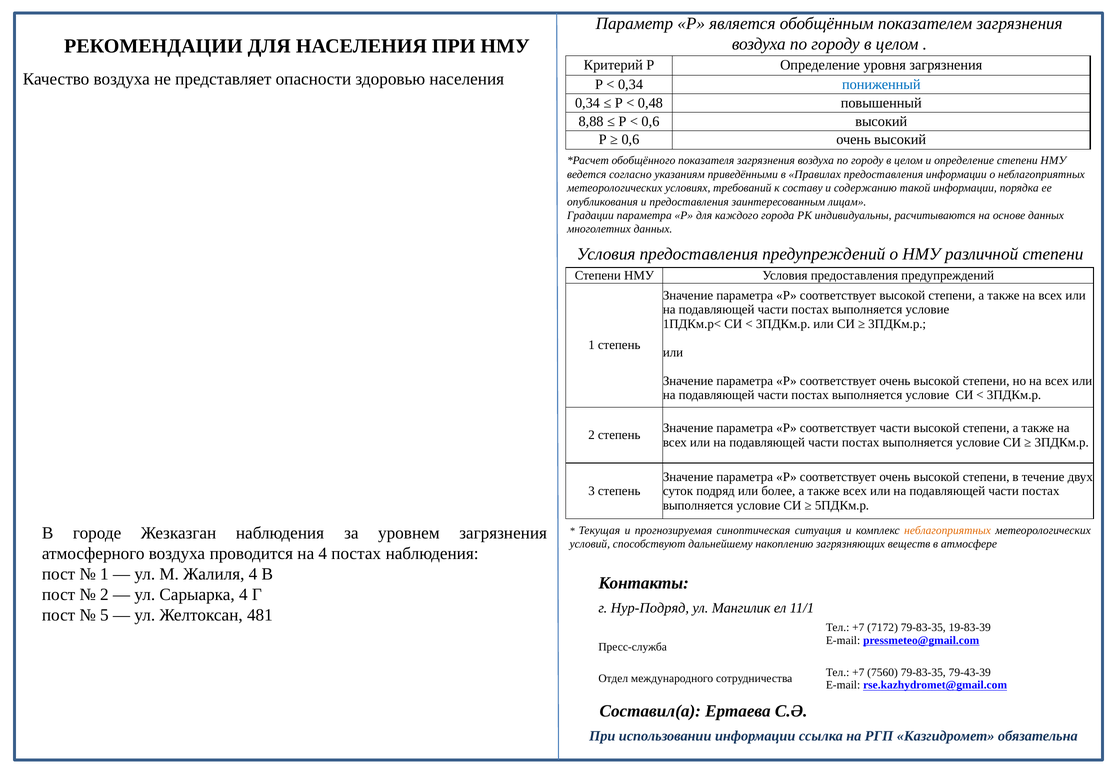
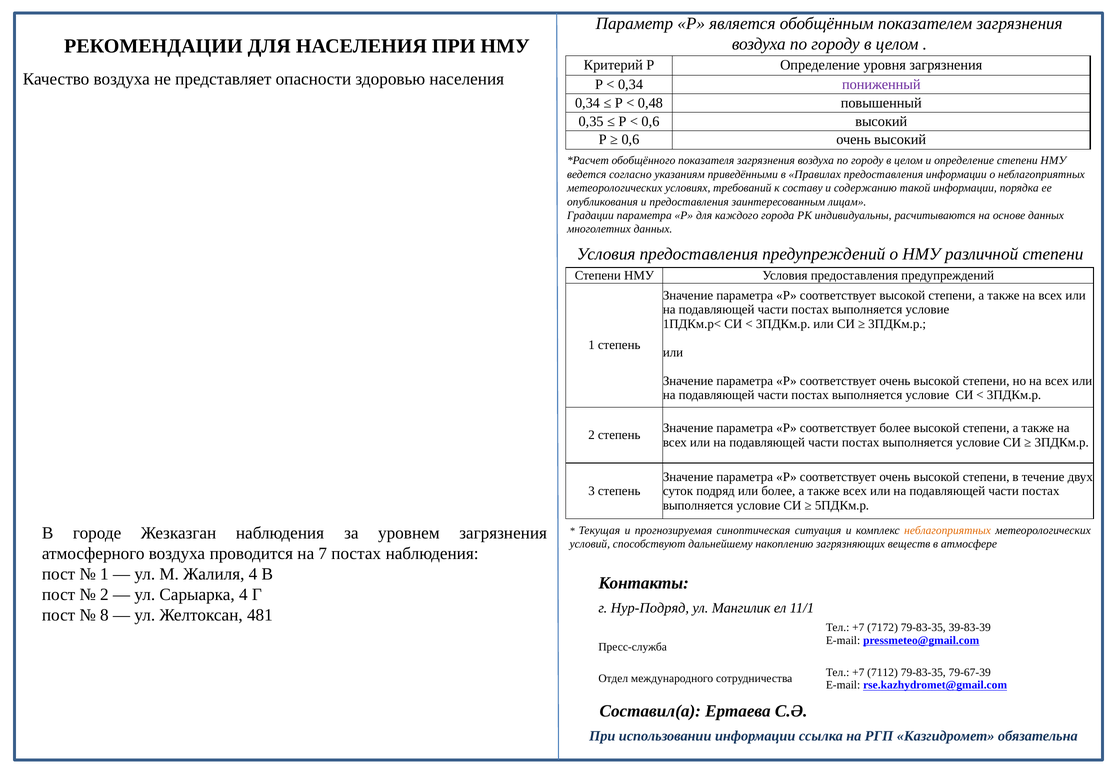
пониженный colour: blue -> purple
8,88: 8,88 -> 0,35
соответствует части: части -> более
на 4: 4 -> 7
5: 5 -> 8
19-83-39: 19-83-39 -> 39-83-39
7560: 7560 -> 7112
79-43-39: 79-43-39 -> 79-67-39
